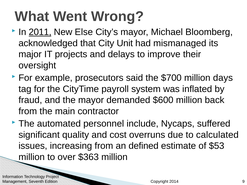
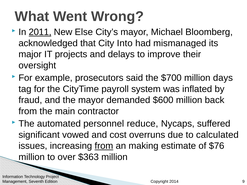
Unit: Unit -> Into
include: include -> reduce
quality: quality -> vowed
from at (104, 146) underline: none -> present
defined: defined -> making
$53: $53 -> $76
